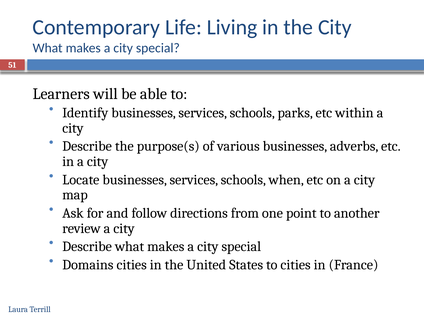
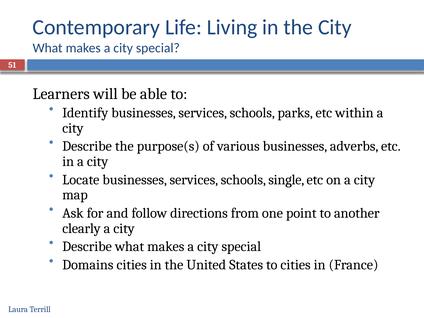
when: when -> single
review: review -> clearly
